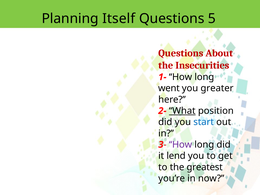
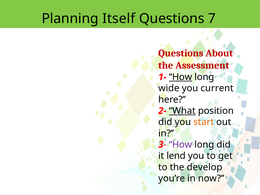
5: 5 -> 7
Insecurities: Insecurities -> Assessment
How at (180, 77) underline: none -> present
went: went -> wide
greater: greater -> current
start colour: blue -> orange
greatest: greatest -> develop
